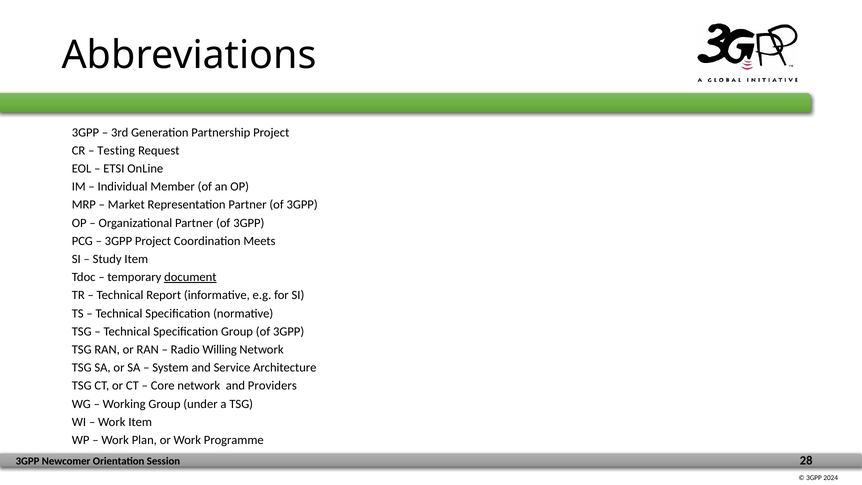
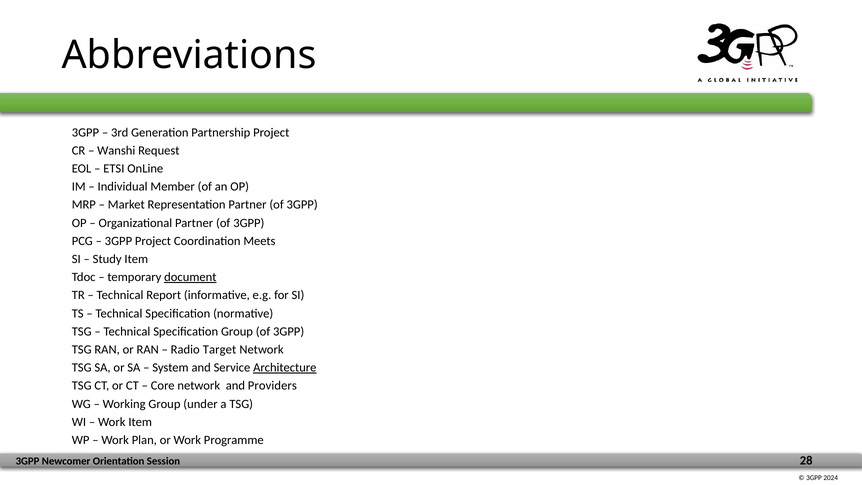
Testing: Testing -> Wanshi
Willing: Willing -> Target
Architecture underline: none -> present
